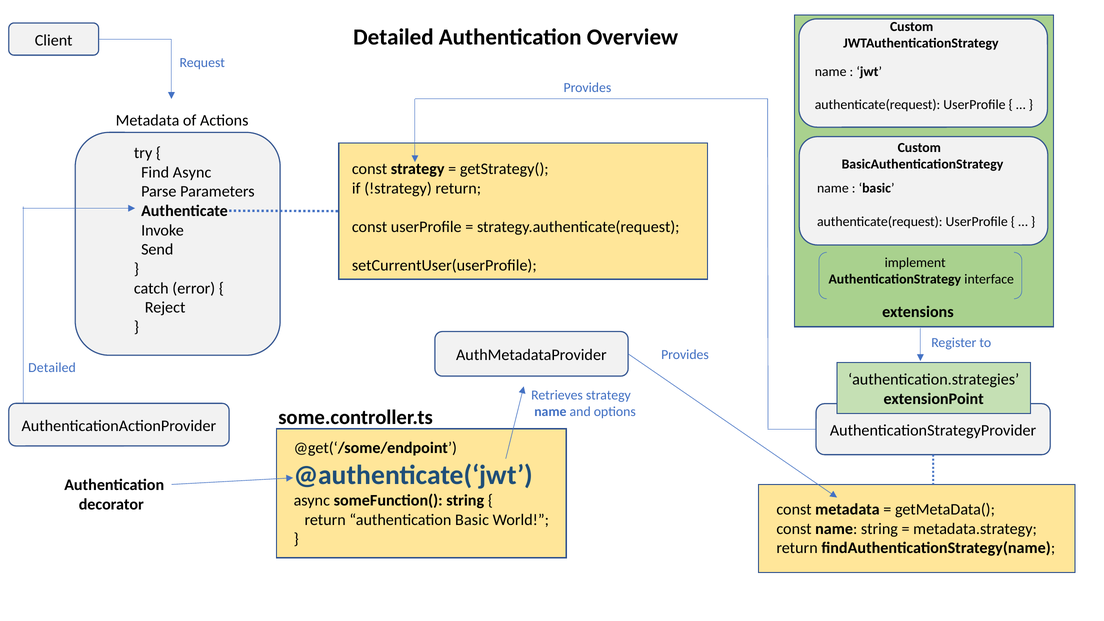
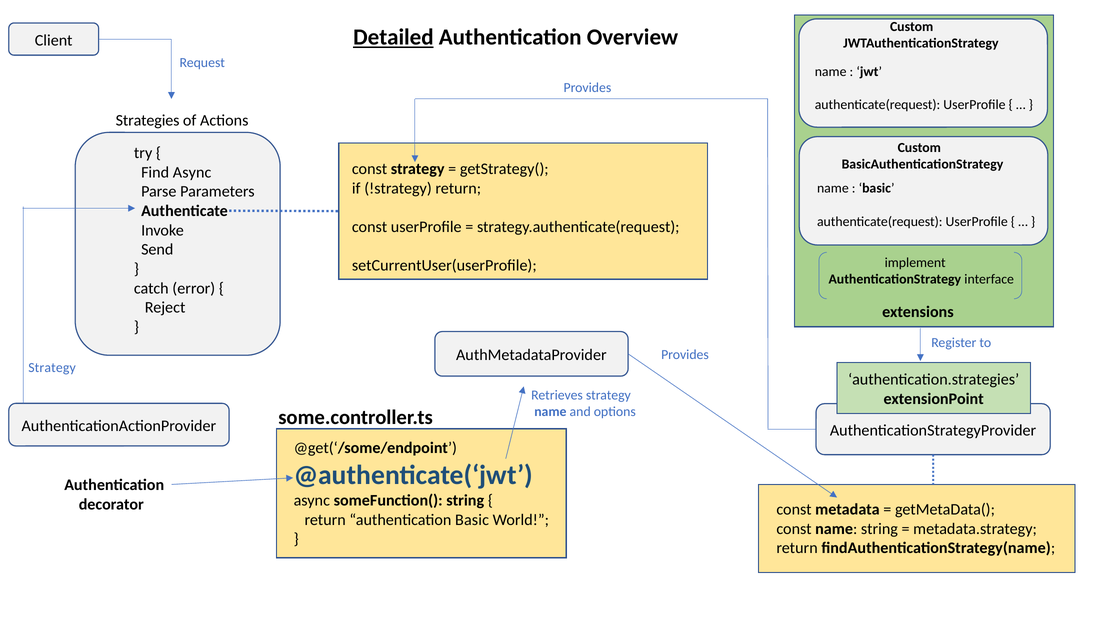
Detailed at (393, 37) underline: none -> present
Metadata at (148, 120): Metadata -> Strategies
Detailed at (52, 368): Detailed -> Strategy
